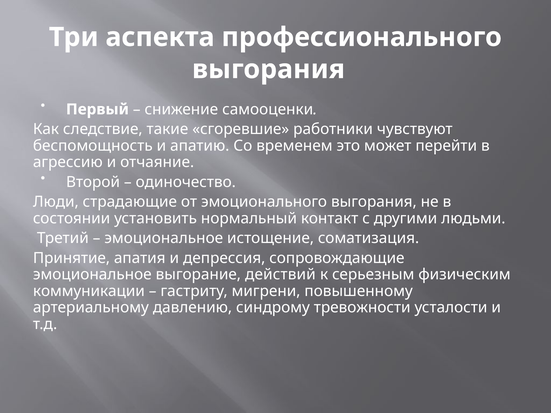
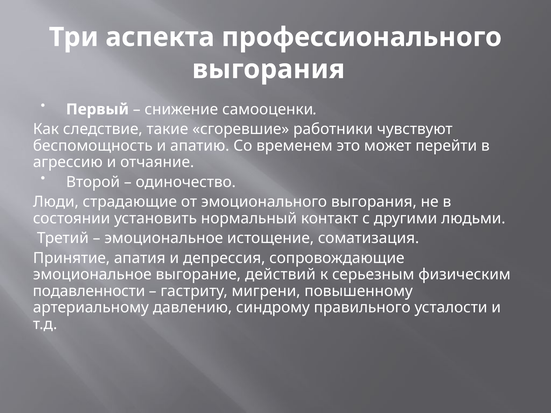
коммуникации: коммуникации -> подавленности
тревожности: тревожности -> правильного
